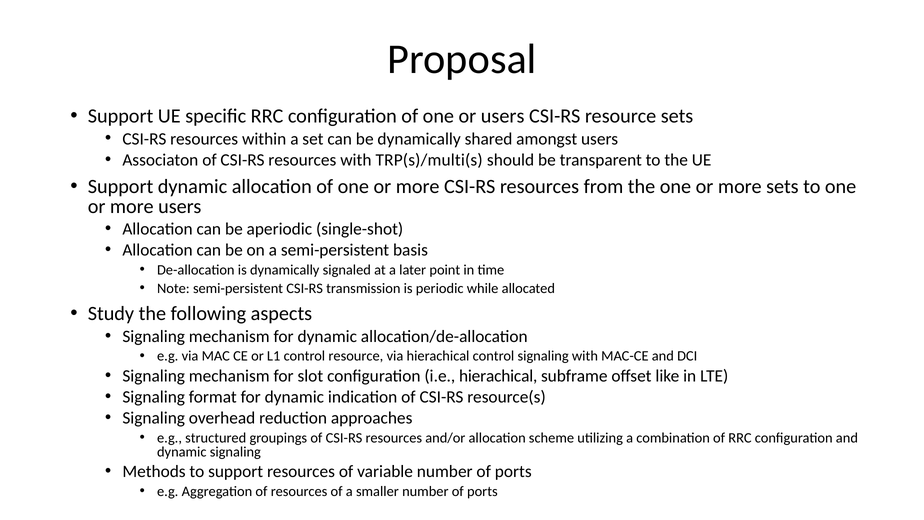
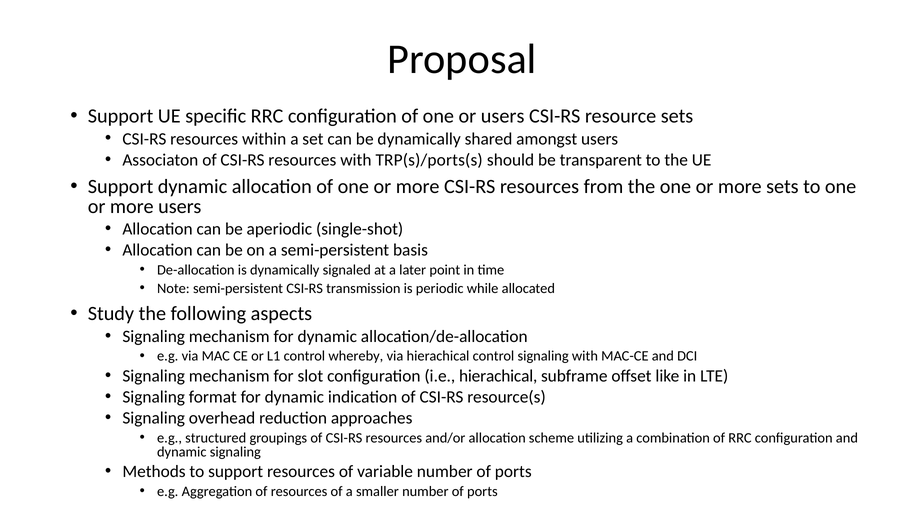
TRP(s)/multi(s: TRP(s)/multi(s -> TRP(s)/ports(s
control resource: resource -> whereby
